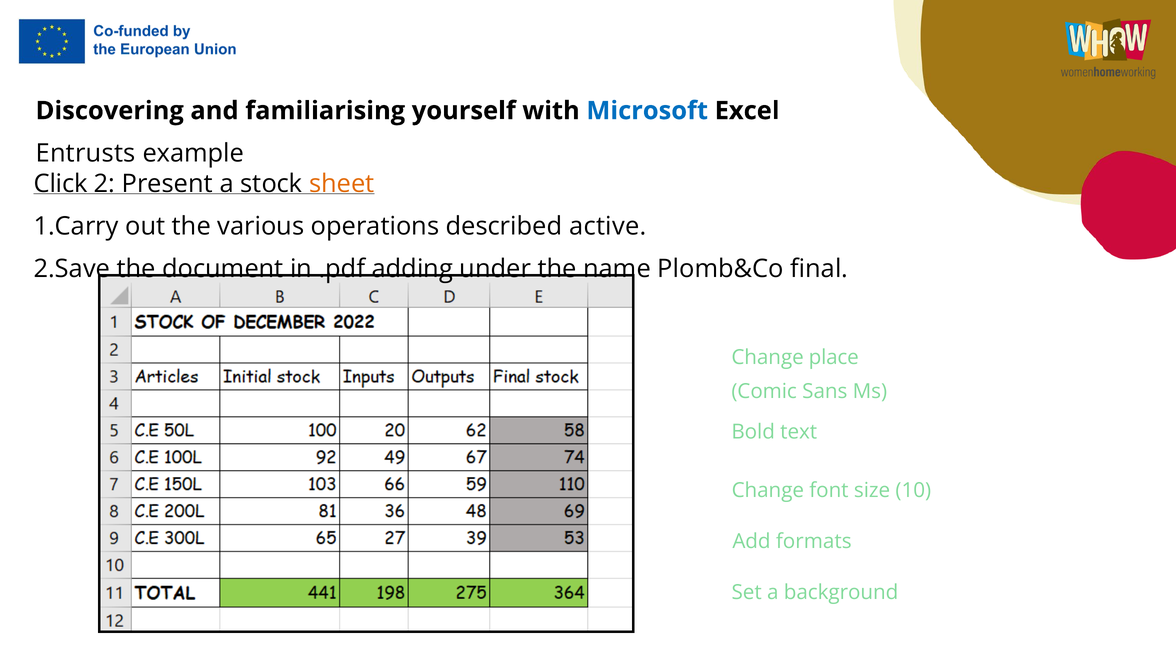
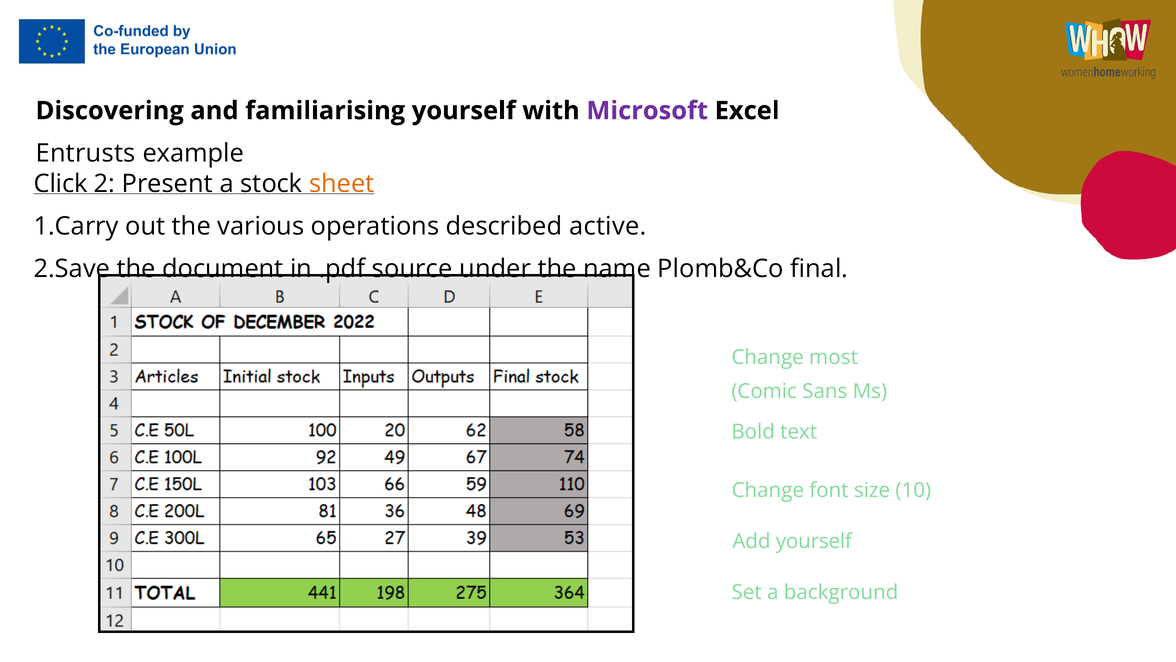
Microsoft colour: blue -> purple
adding: adding -> source
place: place -> most
Add formats: formats -> yourself
